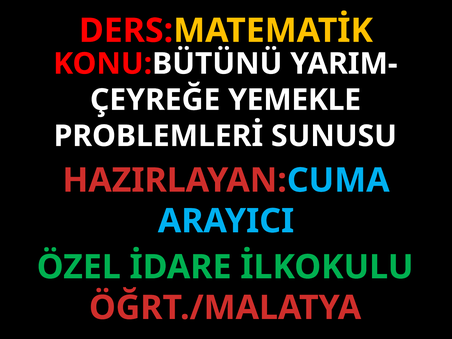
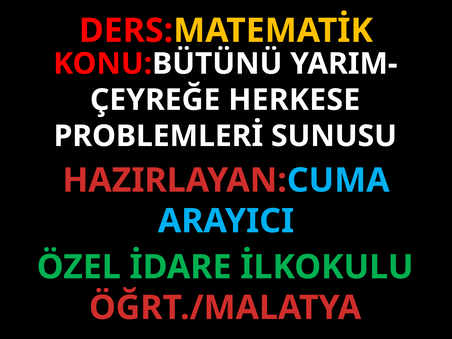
YEMEKLE: YEMEKLE -> HERKESE
